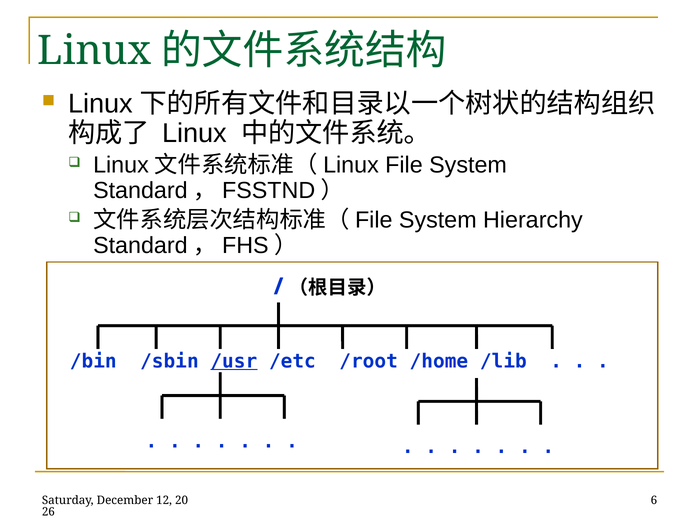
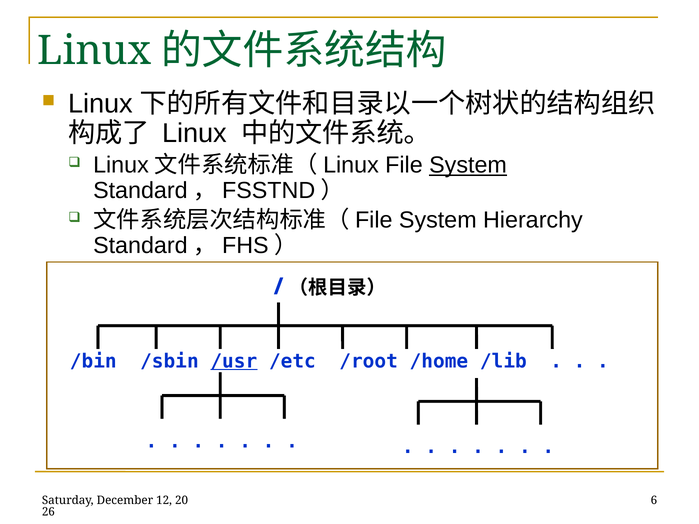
System at (468, 165) underline: none -> present
